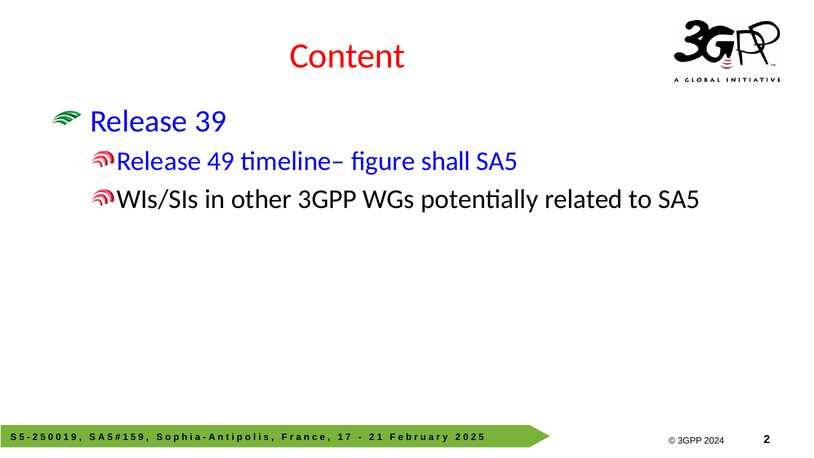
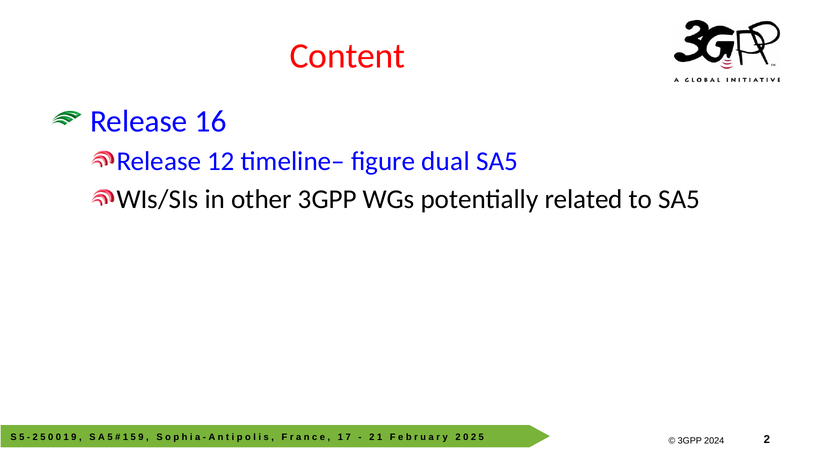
39: 39 -> 16
49: 49 -> 12
shall: shall -> dual
